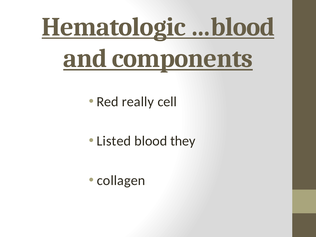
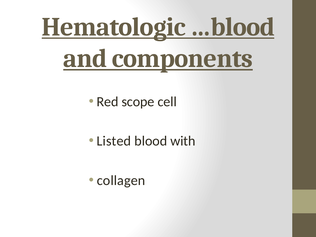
really: really -> scope
they: they -> with
